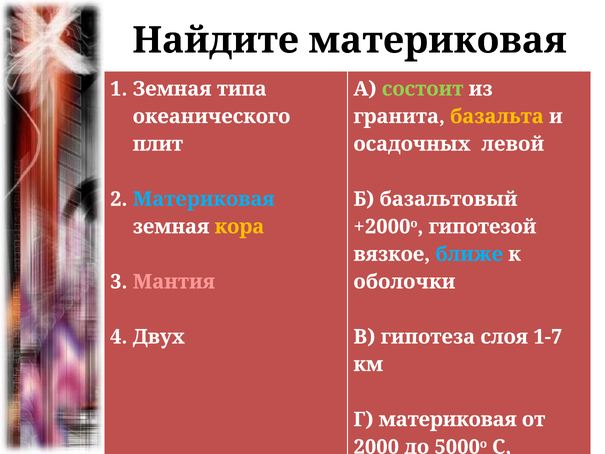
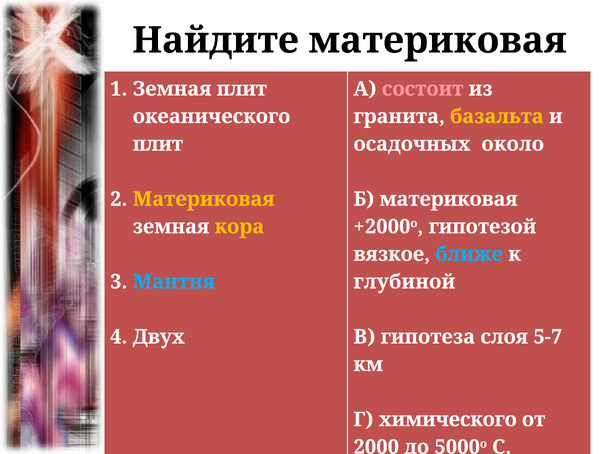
Земная типа: типа -> плит
состоит at (423, 89) colour: light green -> pink
левой: левой -> около
Материковая at (204, 199) colour: light blue -> yellow
Б базальтовый: базальтовый -> материковая
Мантия colour: pink -> light blue
оболочки: оболочки -> глубиной
1-7: 1-7 -> 5-7
Г материковая: материковая -> химического
